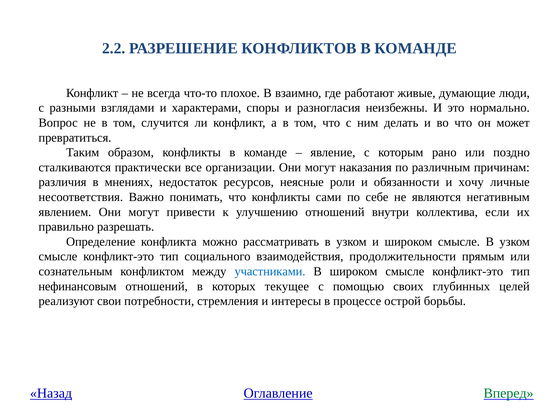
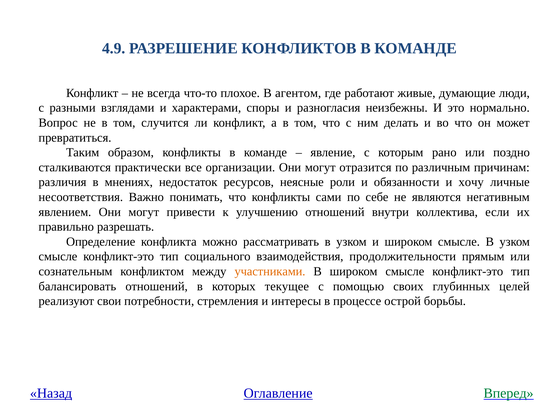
2.2: 2.2 -> 4.9
взаимно: взаимно -> агентом
наказания: наказания -> отразится
участниками colour: blue -> orange
нефинансовым: нефинансовым -> балансировать
